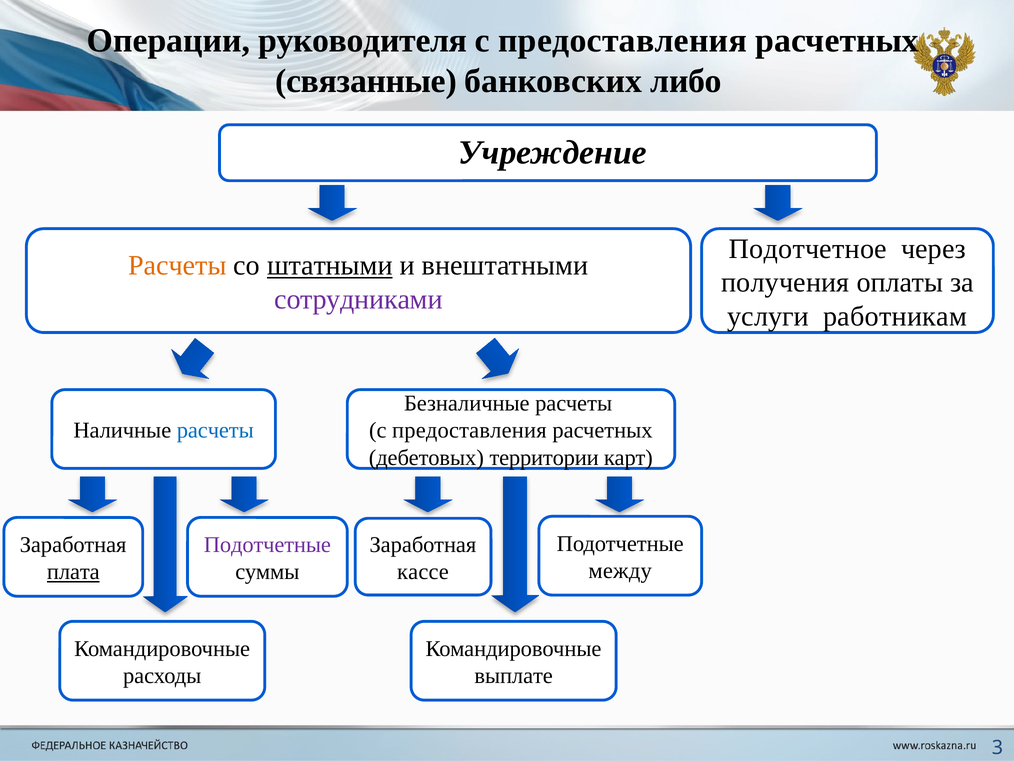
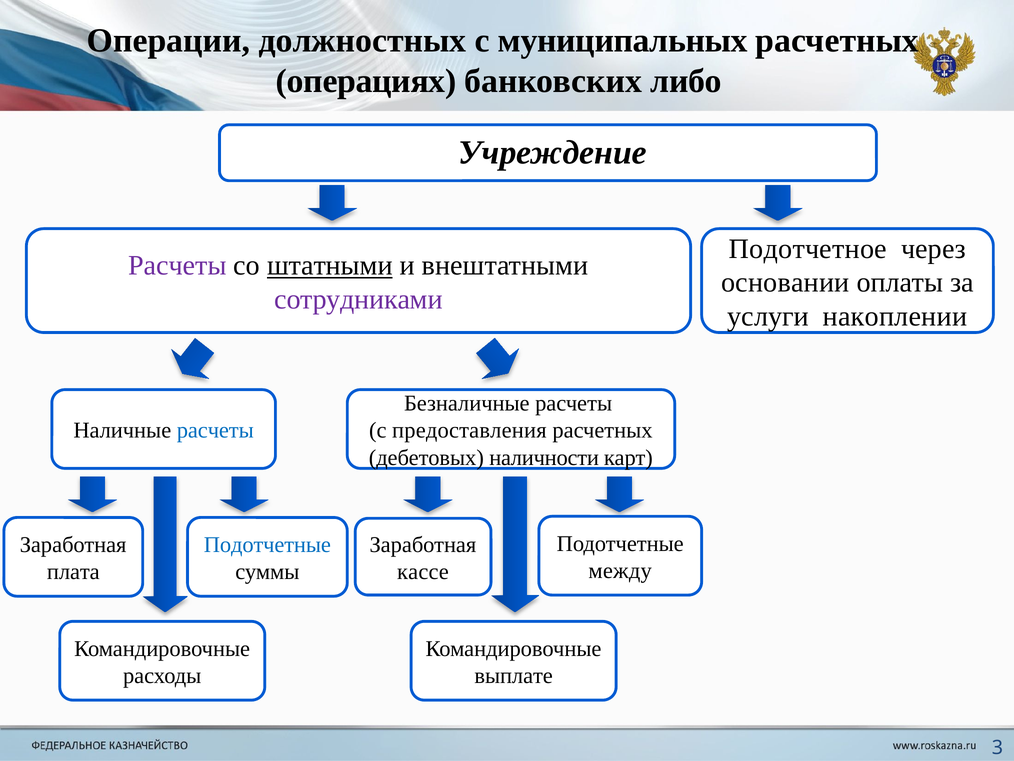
руководителя: руководителя -> должностных
предоставления at (623, 41): предоставления -> муниципальных
связанные: связанные -> операциях
Расчеты at (177, 265) colour: orange -> purple
получения: получения -> основании
работникам: работникам -> накоплении
территории: территории -> наличности
Подотчетные at (267, 545) colour: purple -> blue
плата underline: present -> none
